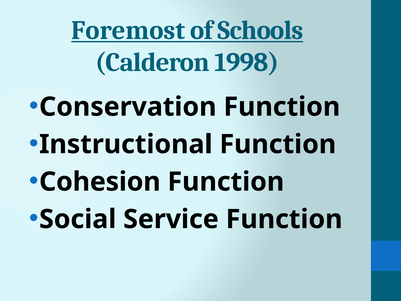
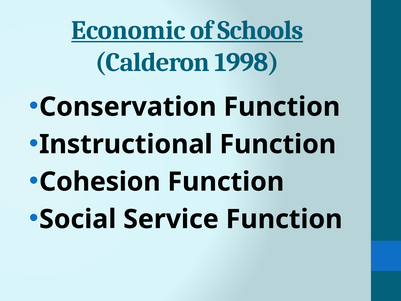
Foremost: Foremost -> Economic
